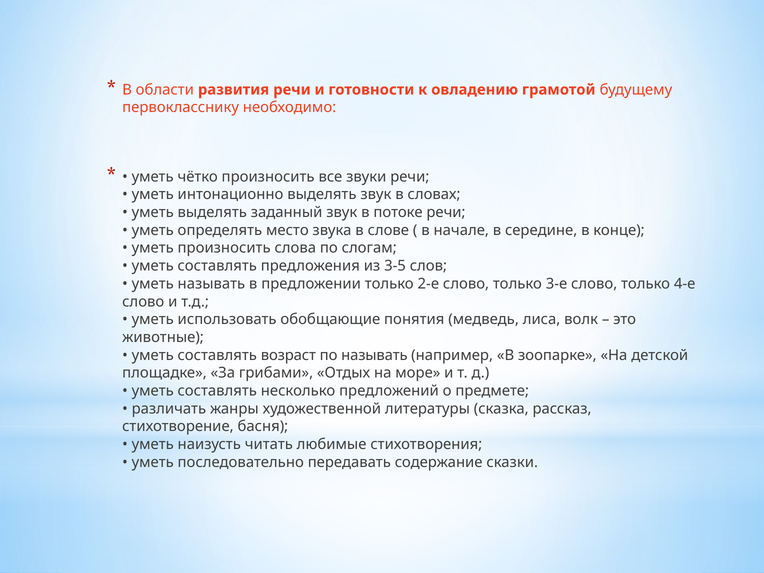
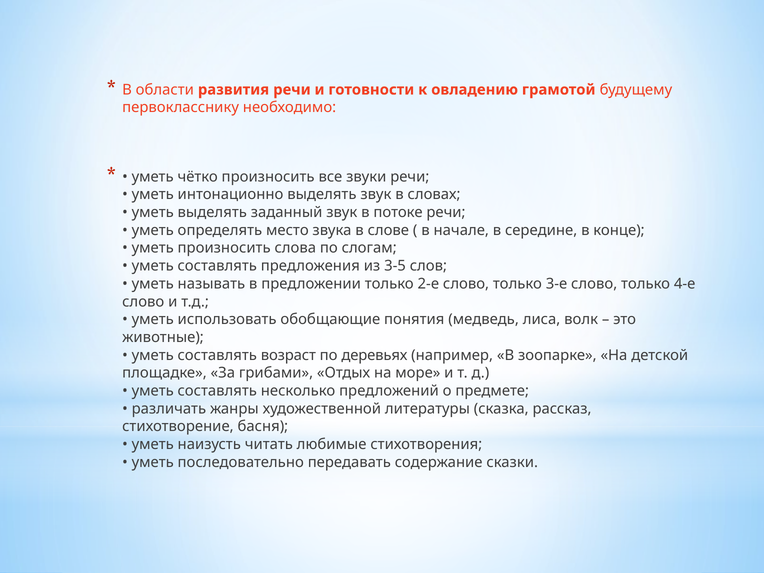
по называть: называть -> деревьях
